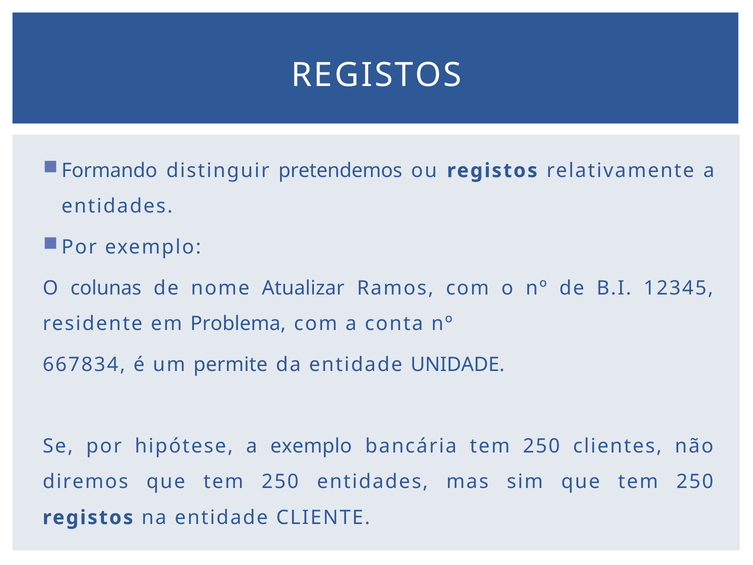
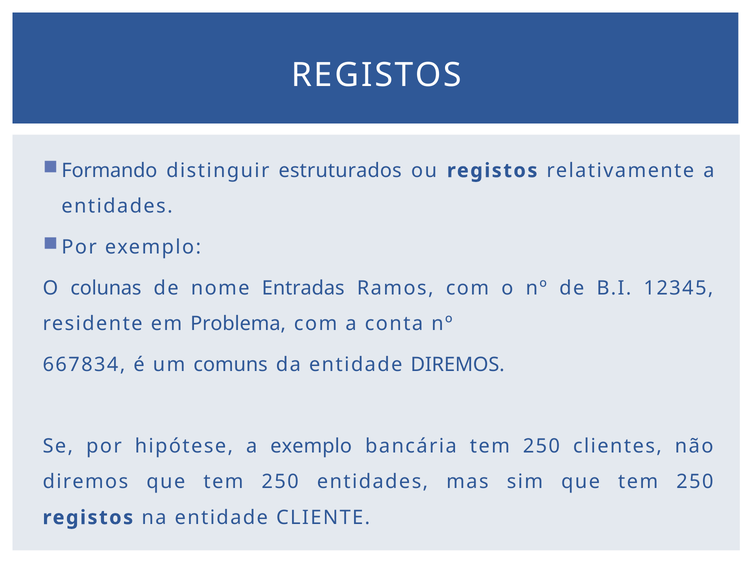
pretendemos: pretendemos -> estruturados
Atualizar: Atualizar -> Entradas
permite: permite -> comuns
entidade UNIDADE: UNIDADE -> DIREMOS
